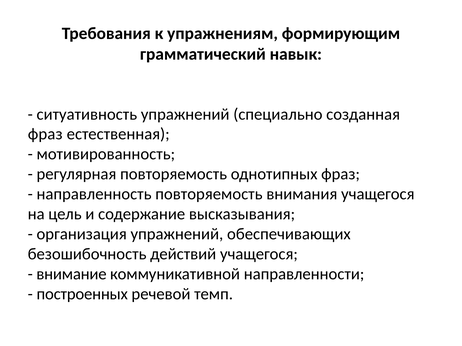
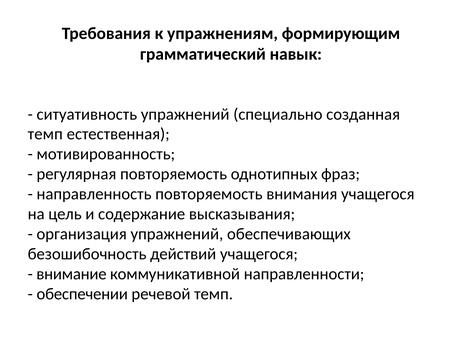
фраз at (45, 134): фраз -> темп
построенных: построенных -> обеспечении
